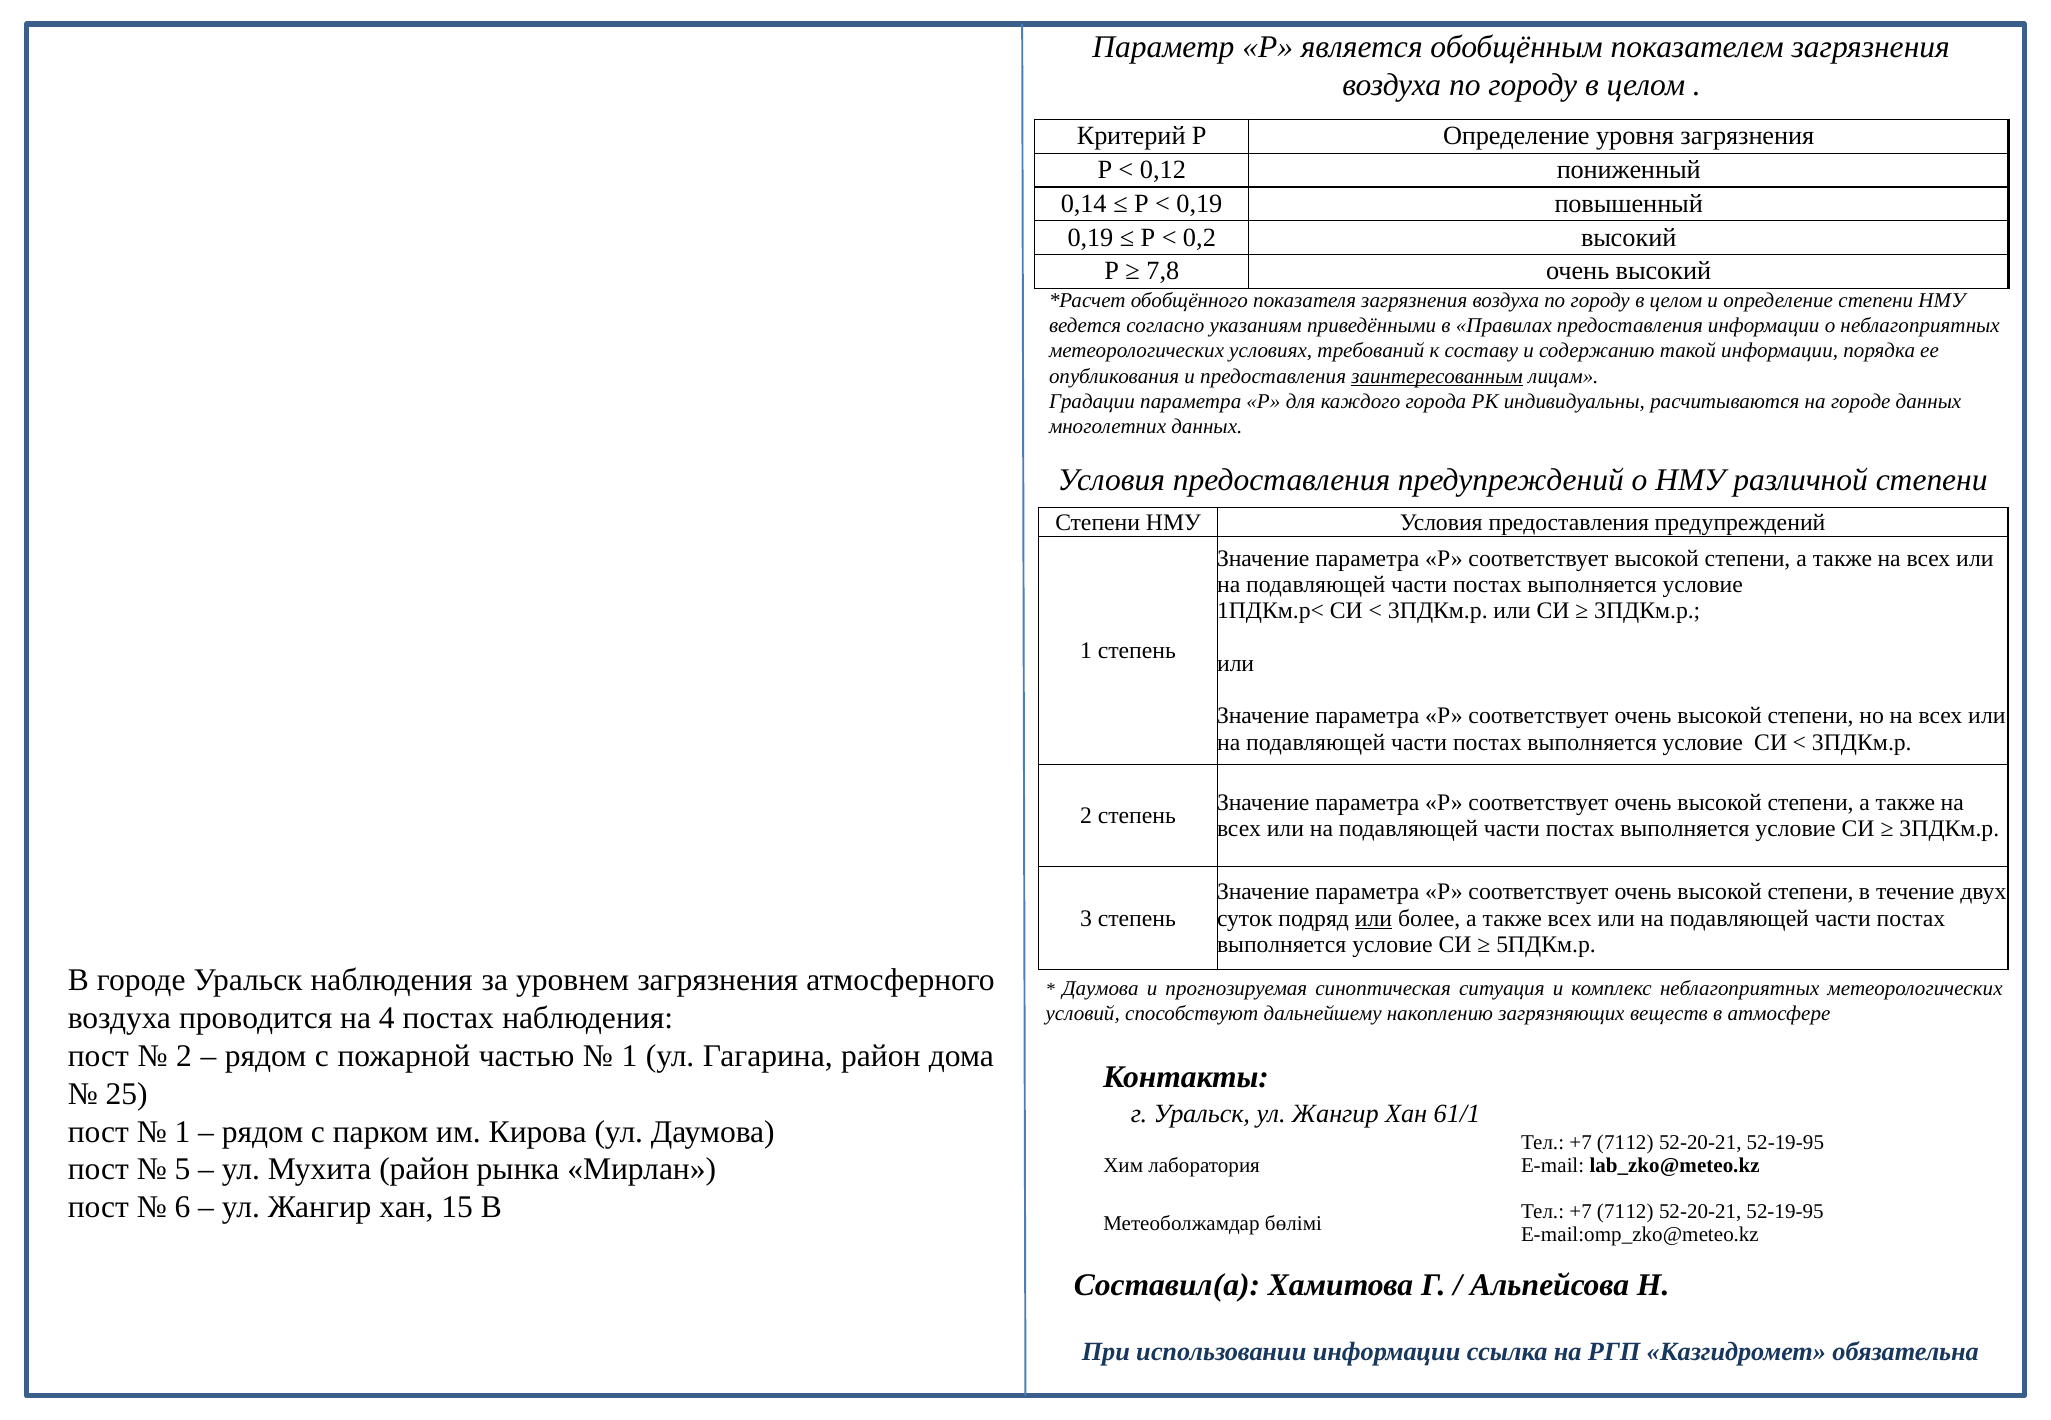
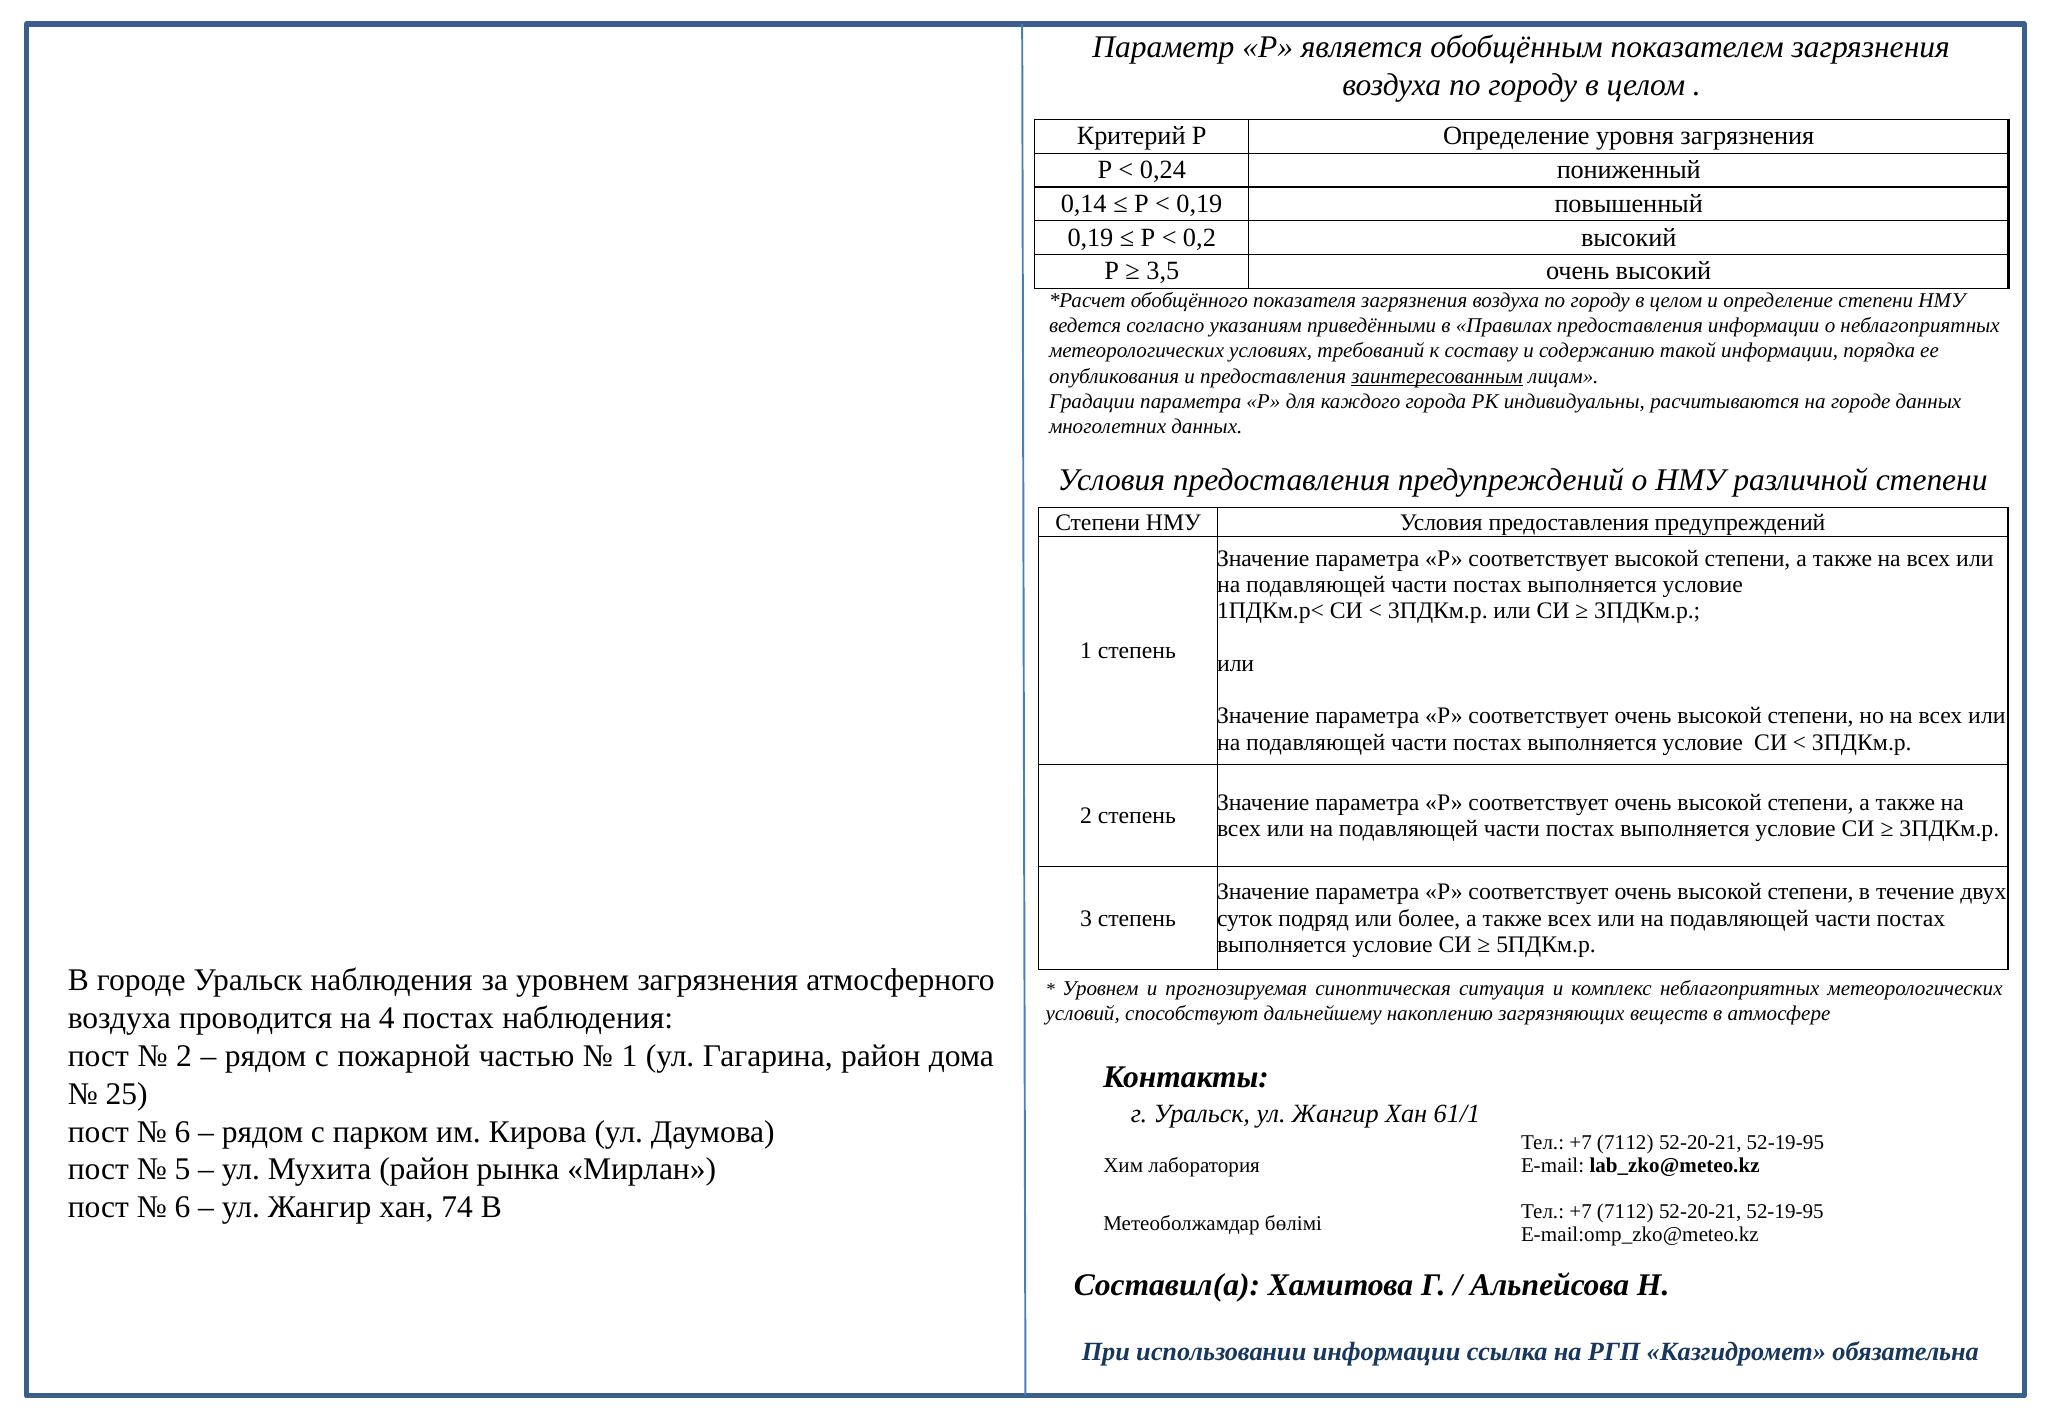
0,12: 0,12 -> 0,24
7,8: 7,8 -> 3,5
или at (1373, 918) underline: present -> none
Даумова at (1100, 989): Даумова -> Уровнем
1 at (182, 1132): 1 -> 6
15: 15 -> 74
